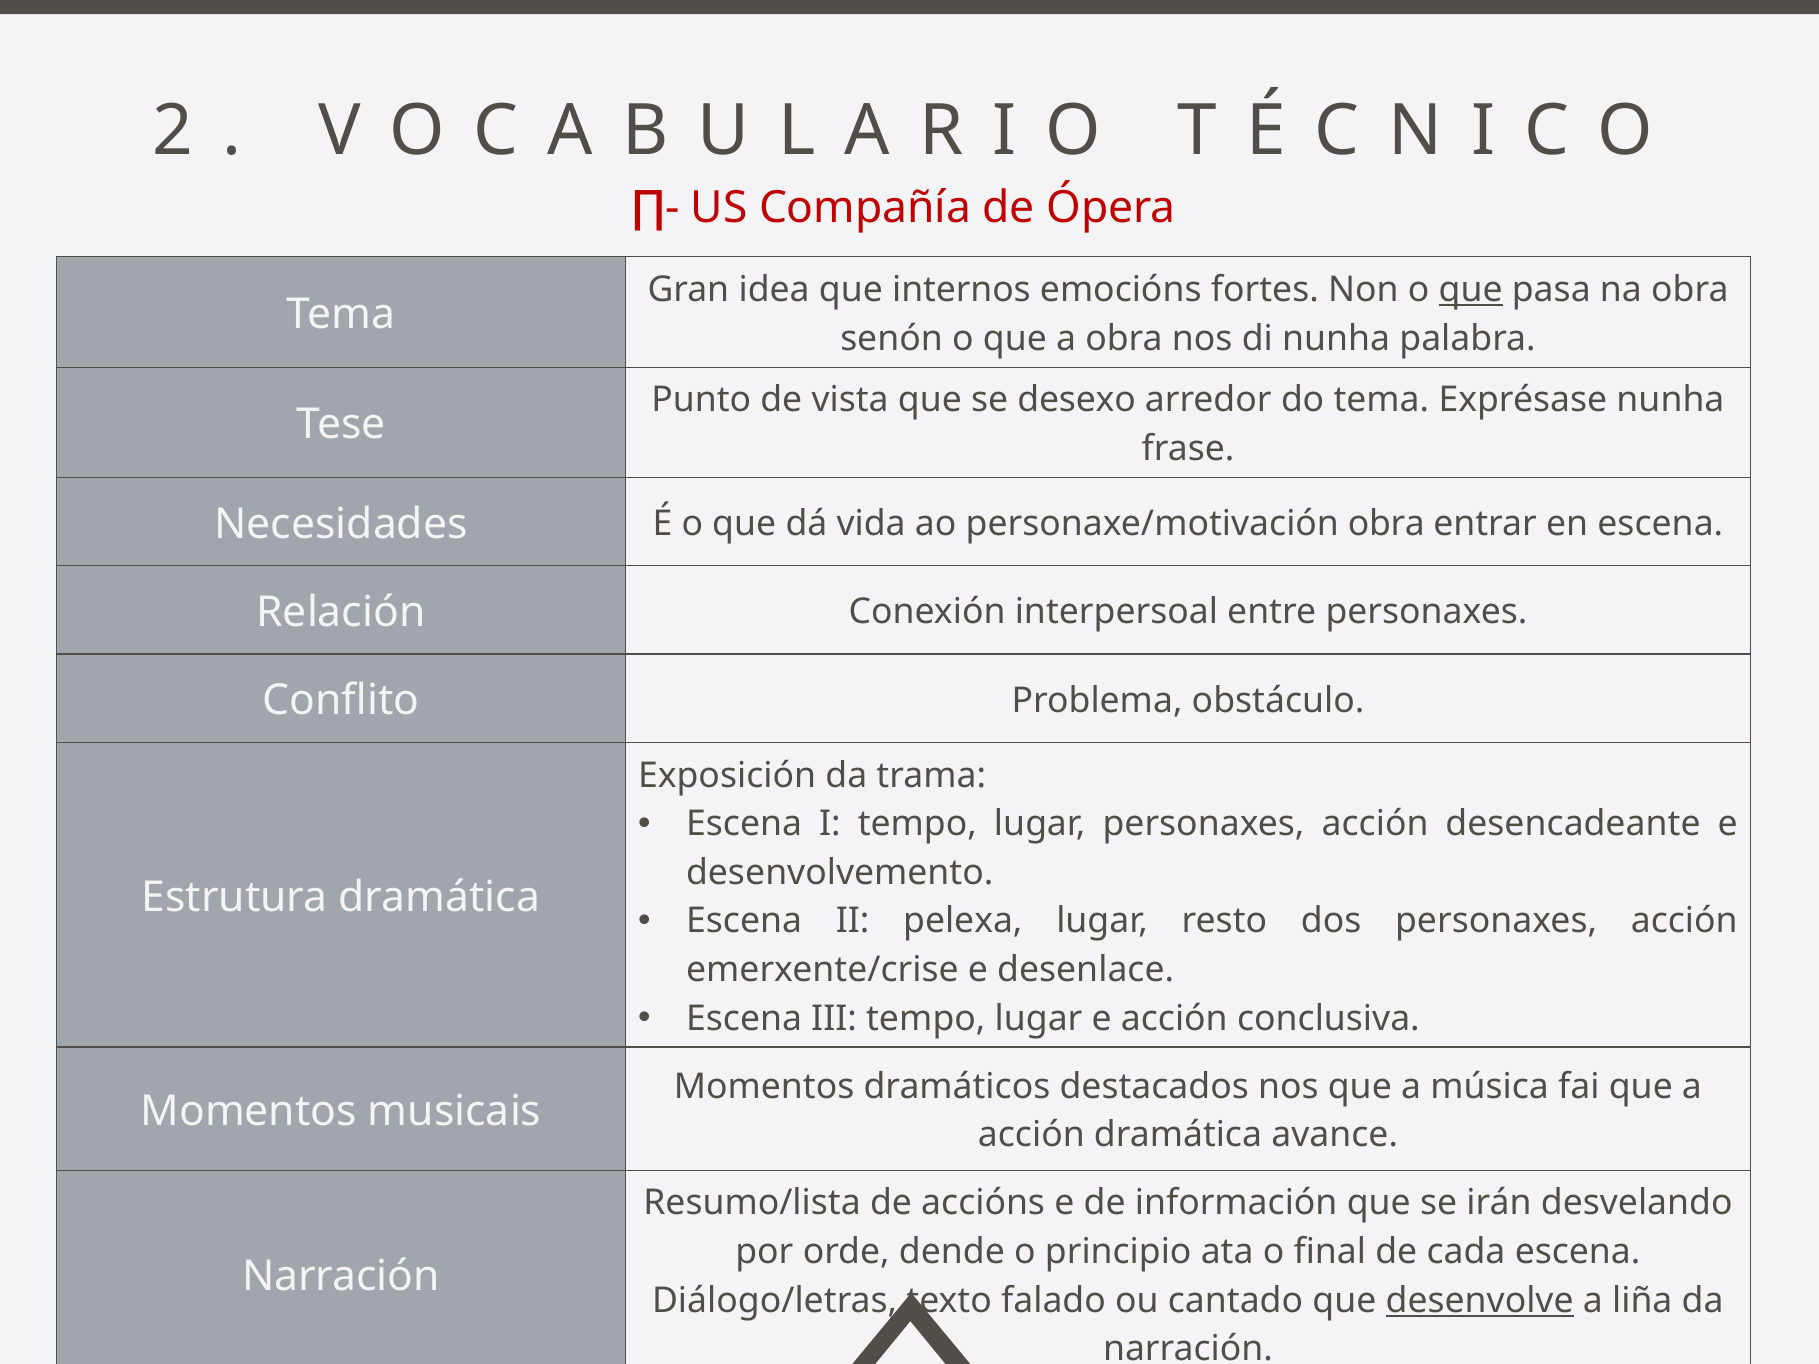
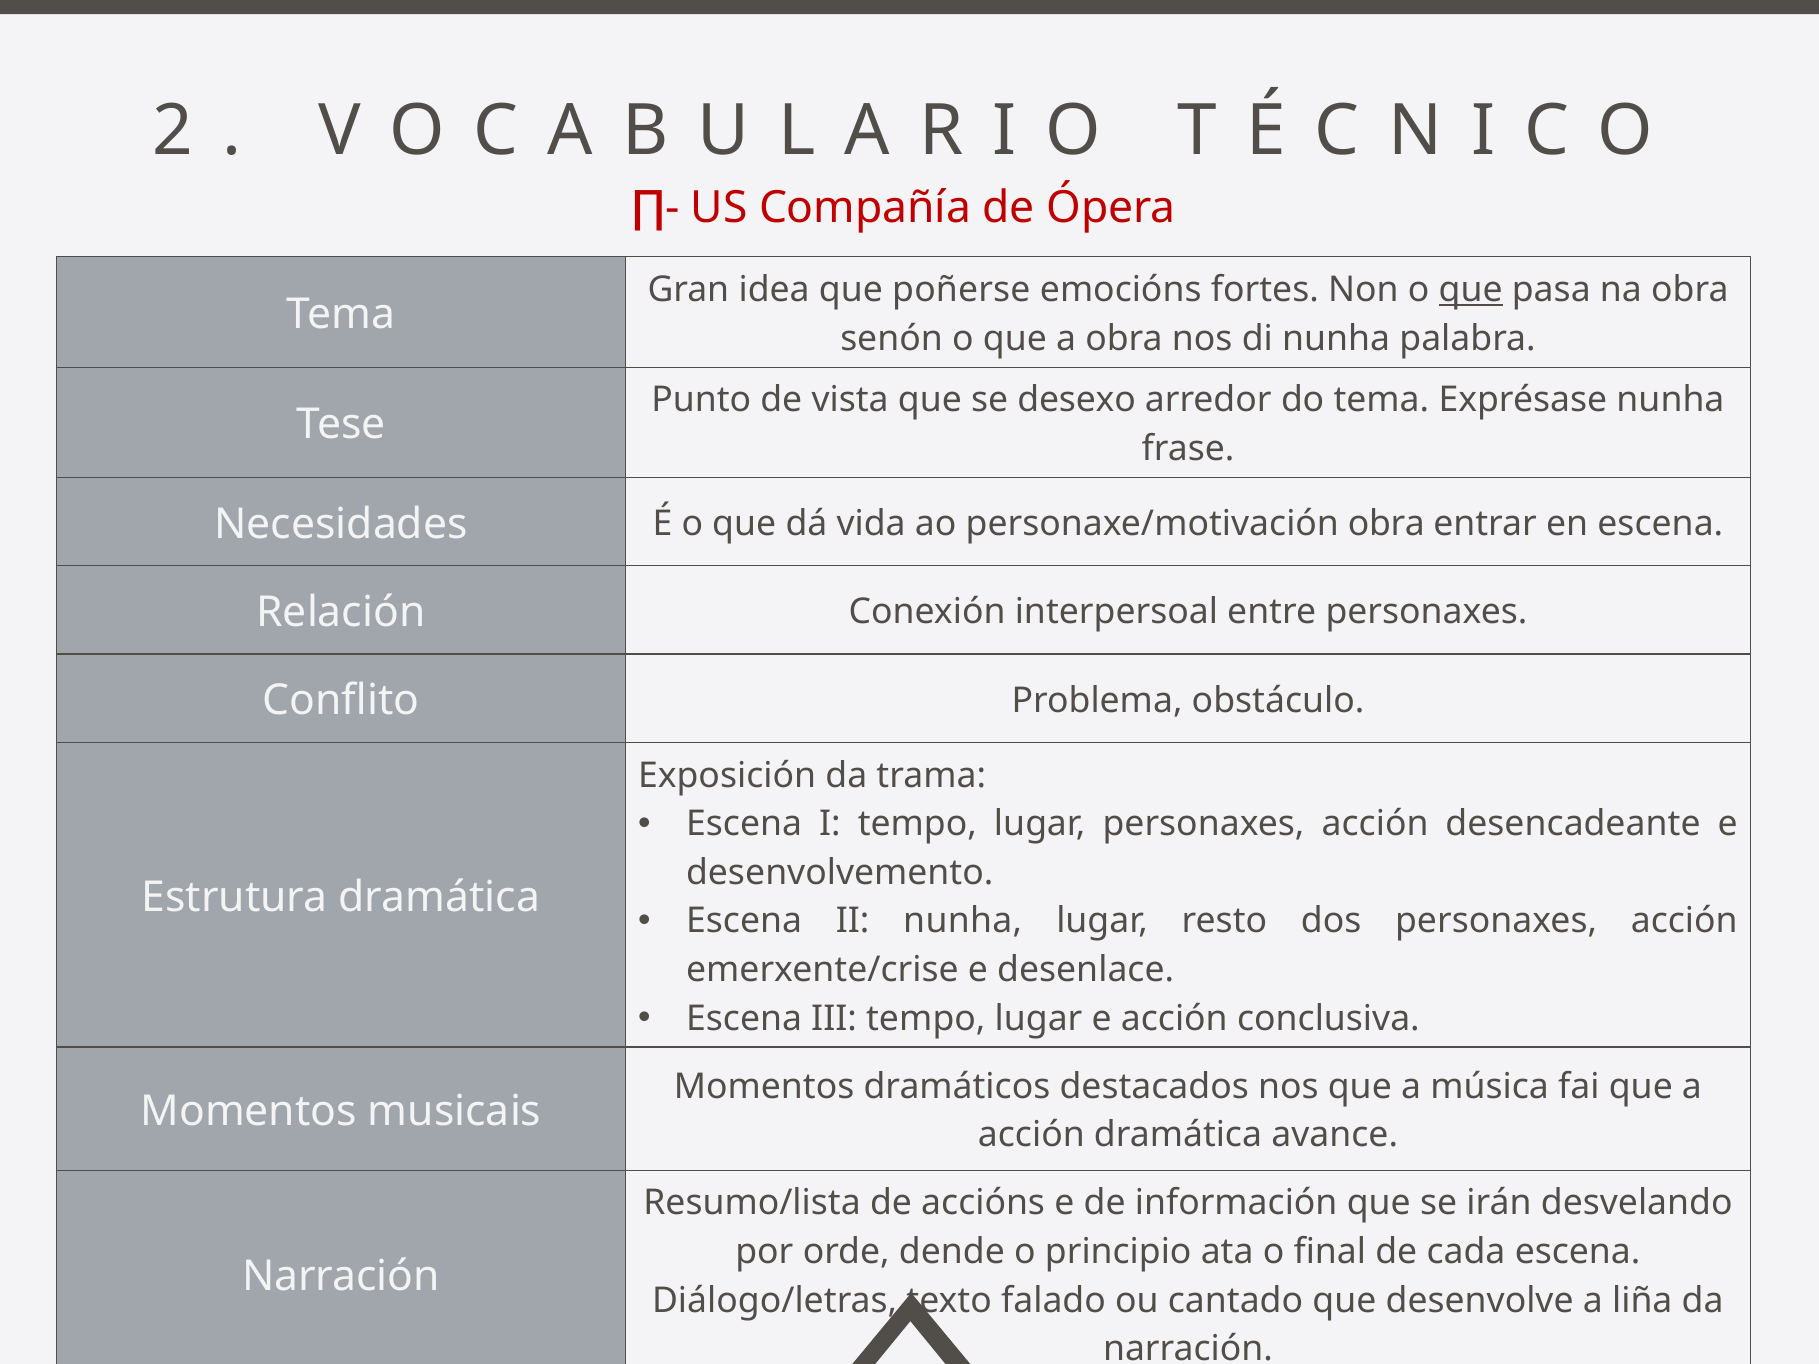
internos: internos -> poñerse
II pelexa: pelexa -> nunha
desenvolve underline: present -> none
